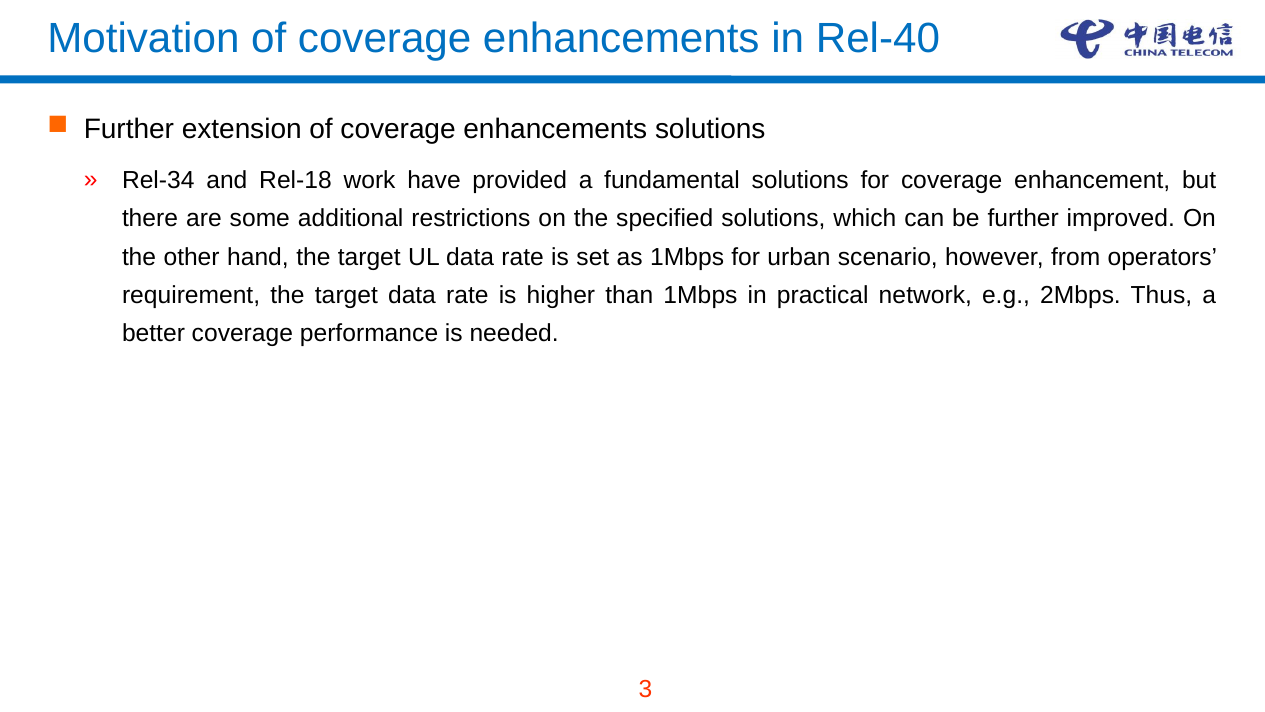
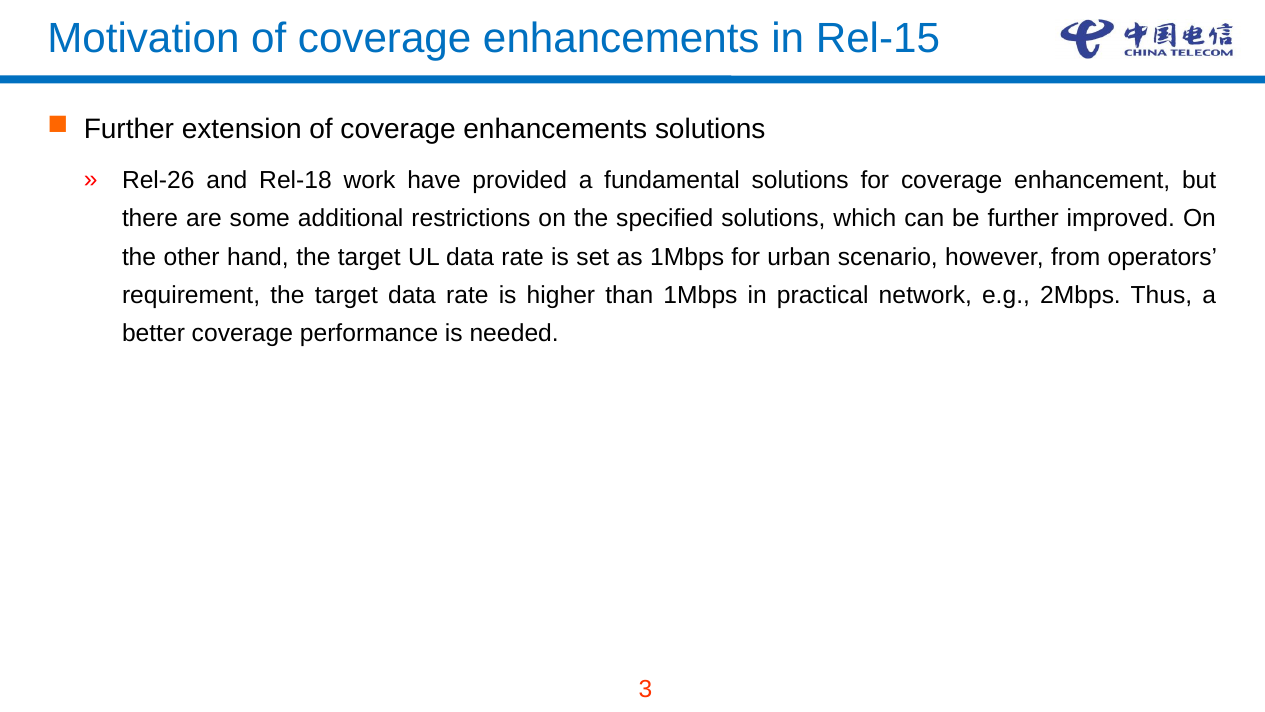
Rel-40: Rel-40 -> Rel-15
Rel-34: Rel-34 -> Rel-26
